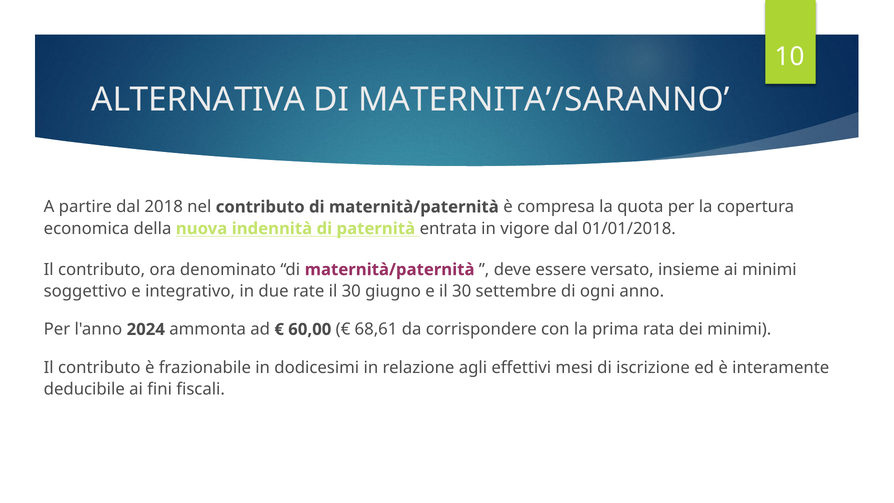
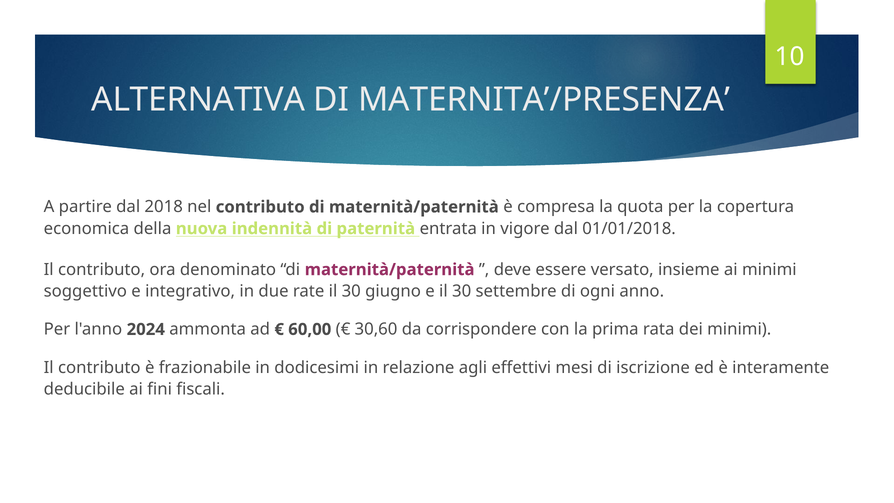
MATERNITA’/SARANNO: MATERNITA’/SARANNO -> MATERNITA’/PRESENZA
68,61: 68,61 -> 30,60
